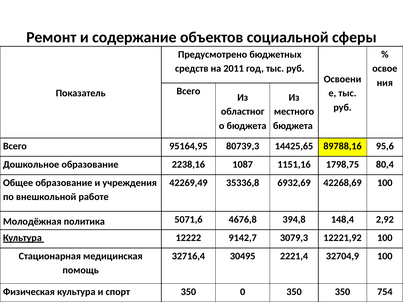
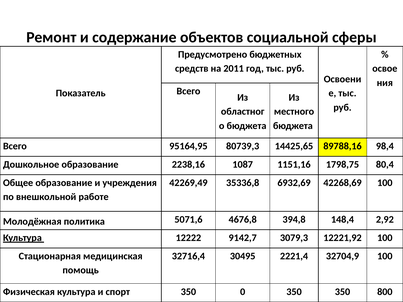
95,6: 95,6 -> 98,4
754: 754 -> 800
